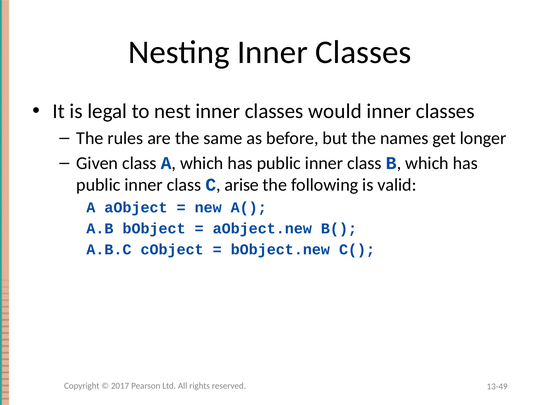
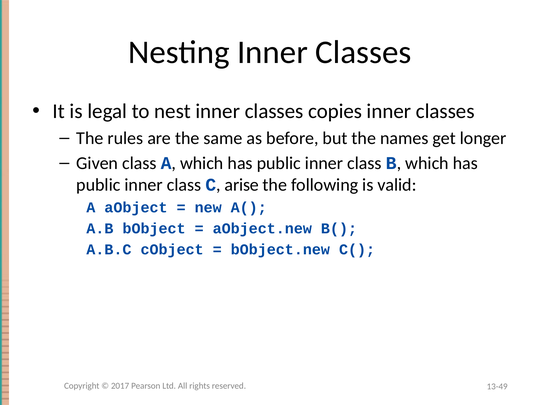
would: would -> copies
